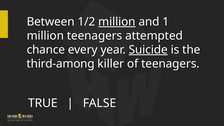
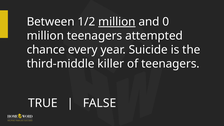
1: 1 -> 0
Suicide underline: present -> none
third-among: third-among -> third-middle
